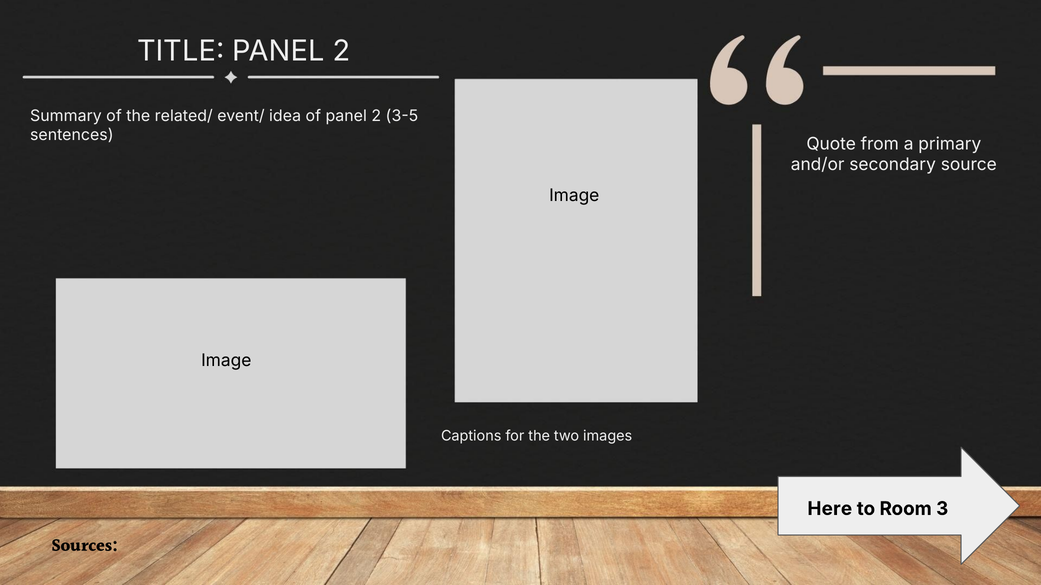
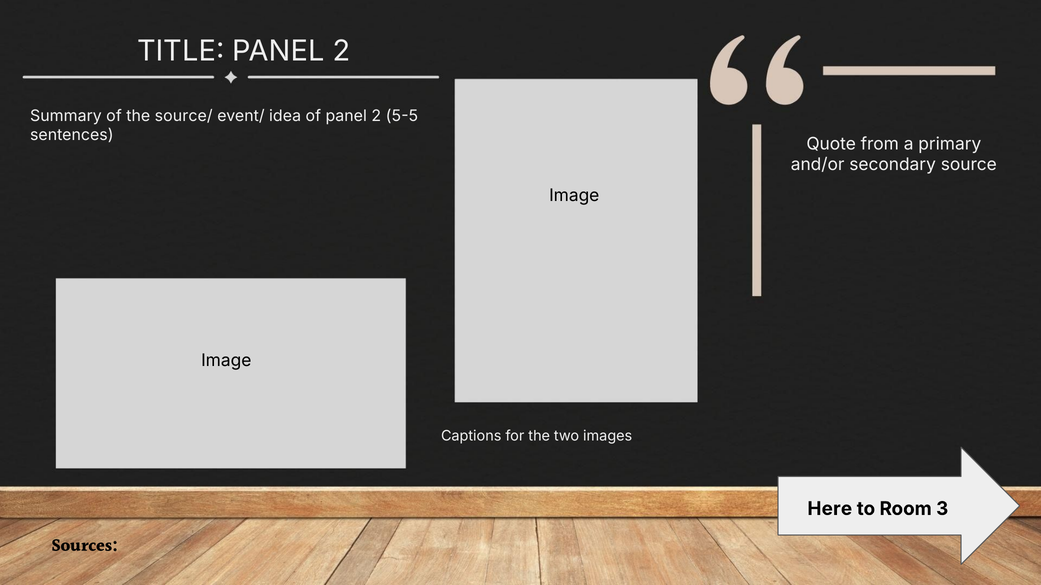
related/: related/ -> source/
3-5: 3-5 -> 5-5
